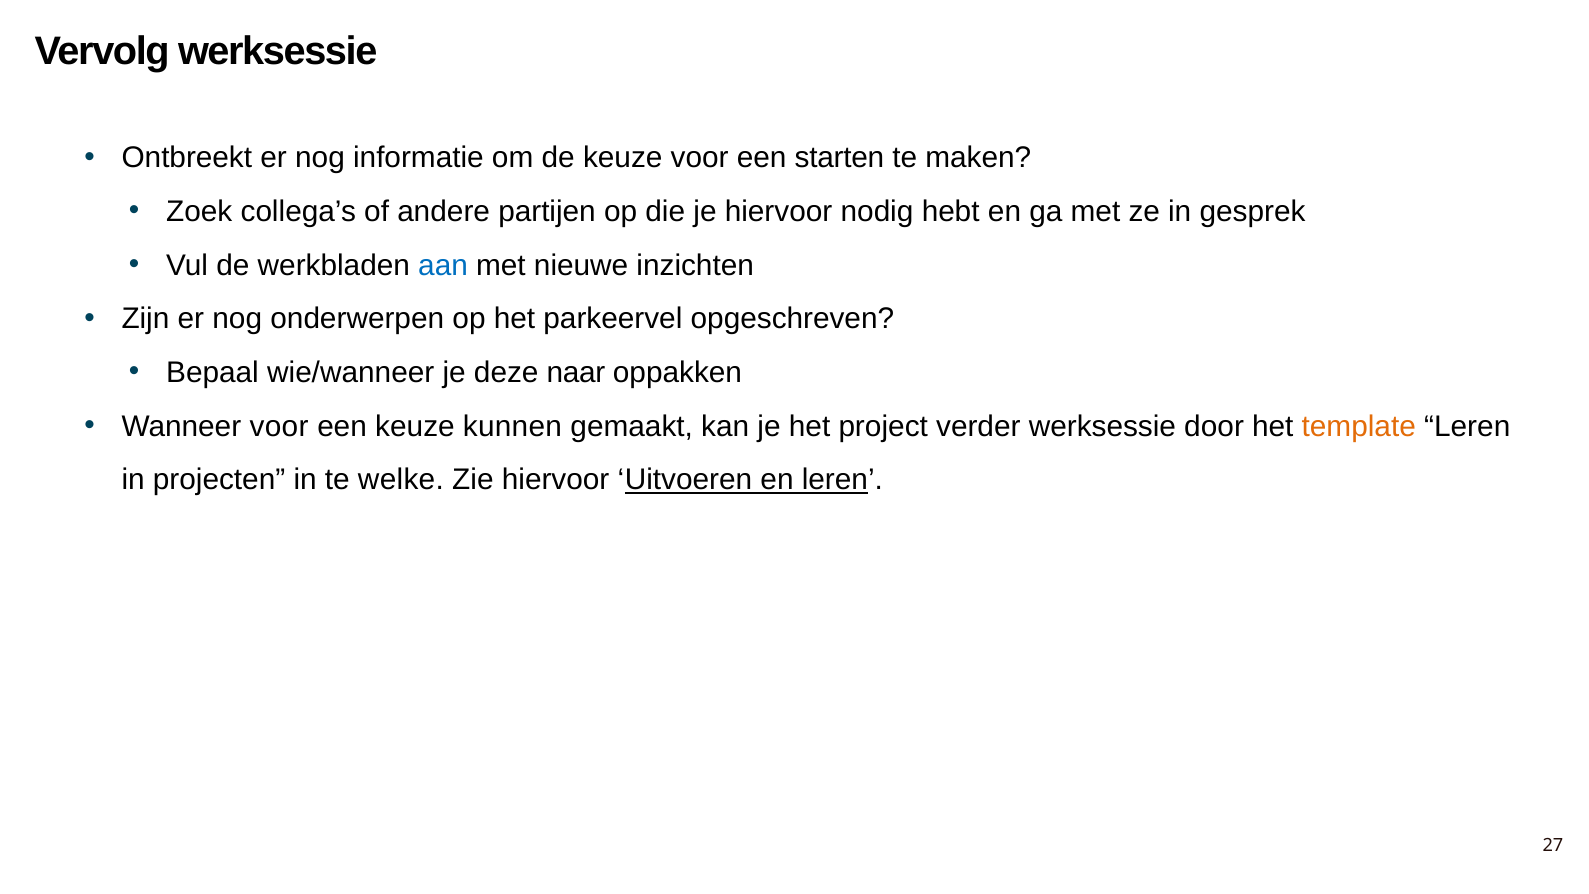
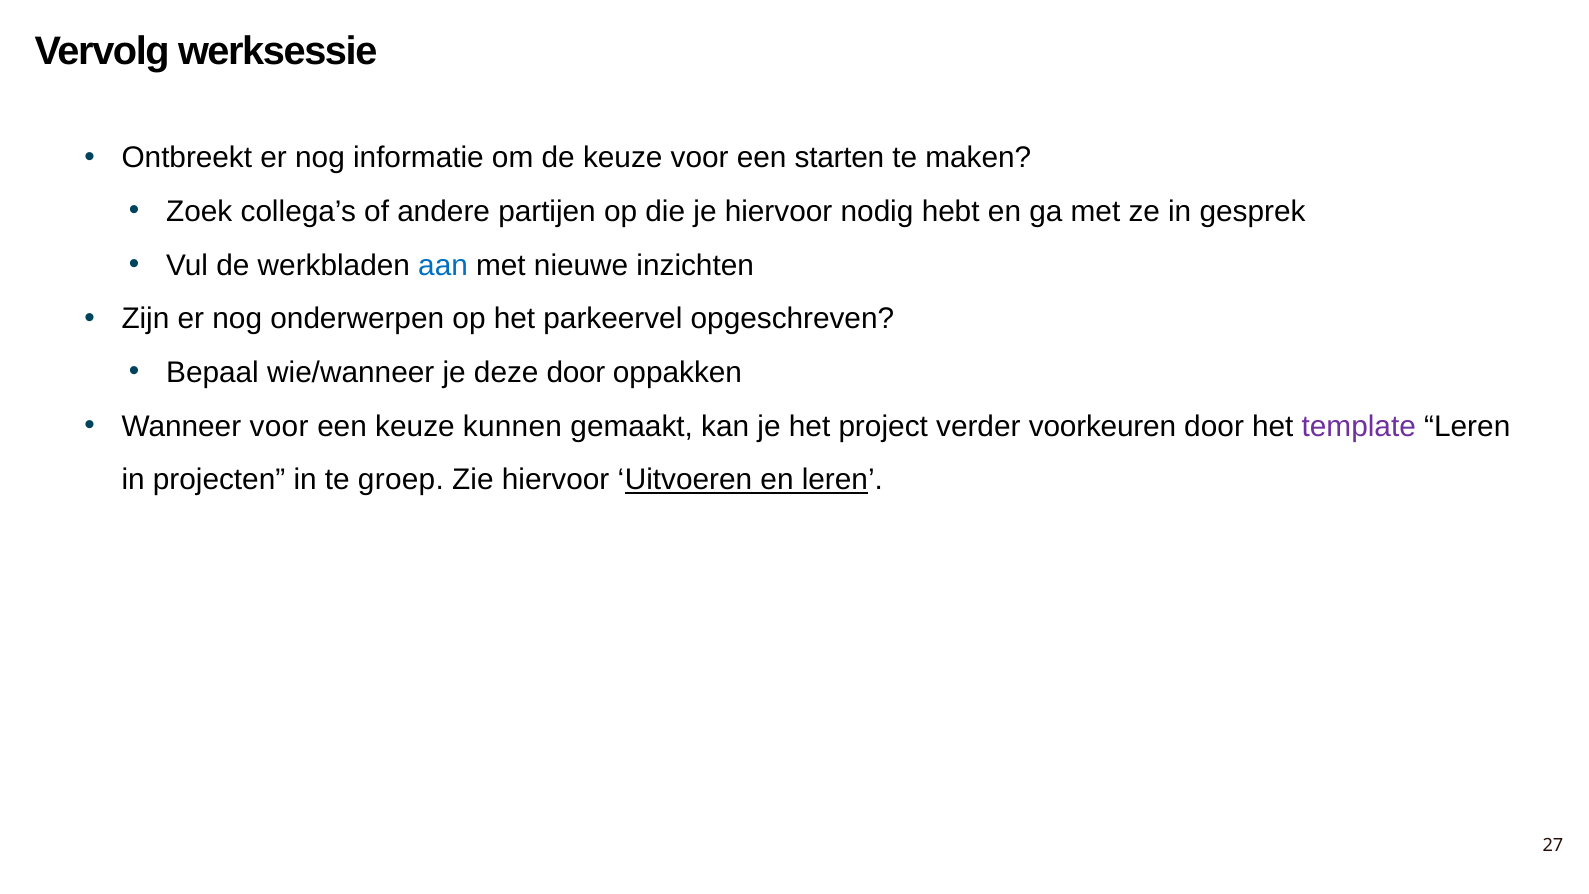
deze naar: naar -> door
verder werksessie: werksessie -> voorkeuren
template colour: orange -> purple
welke: welke -> groep
